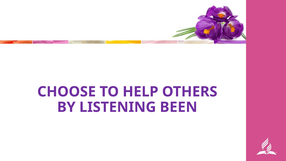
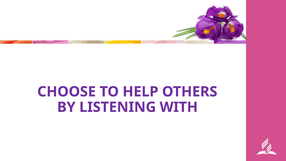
BEEN: BEEN -> WITH
